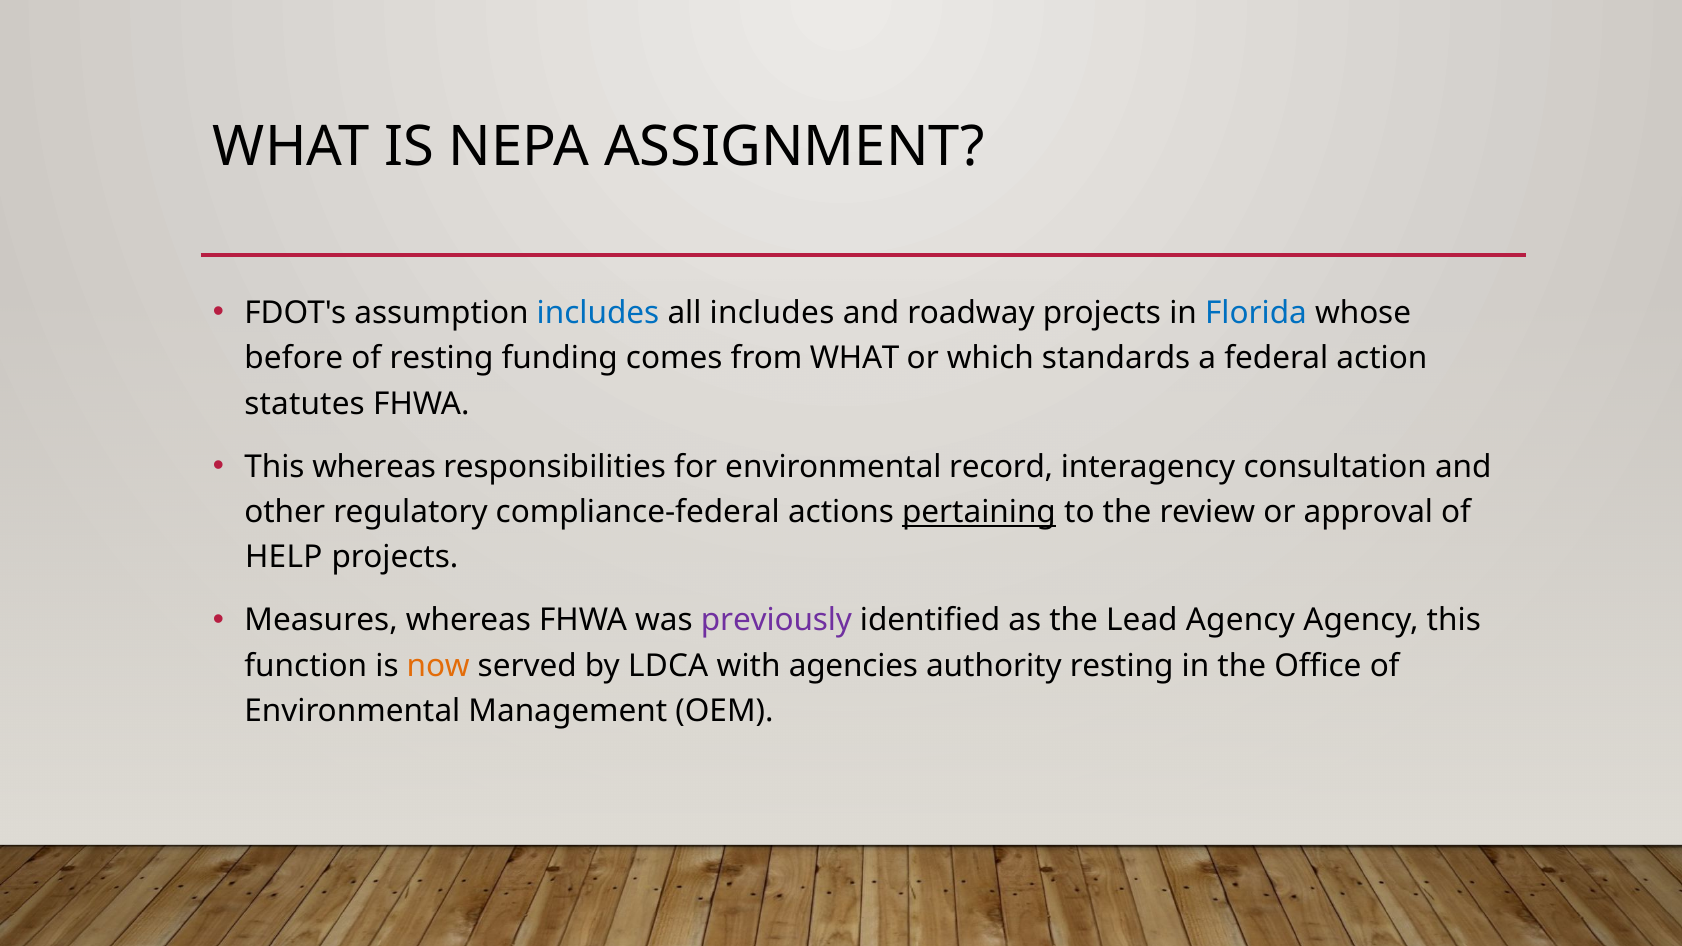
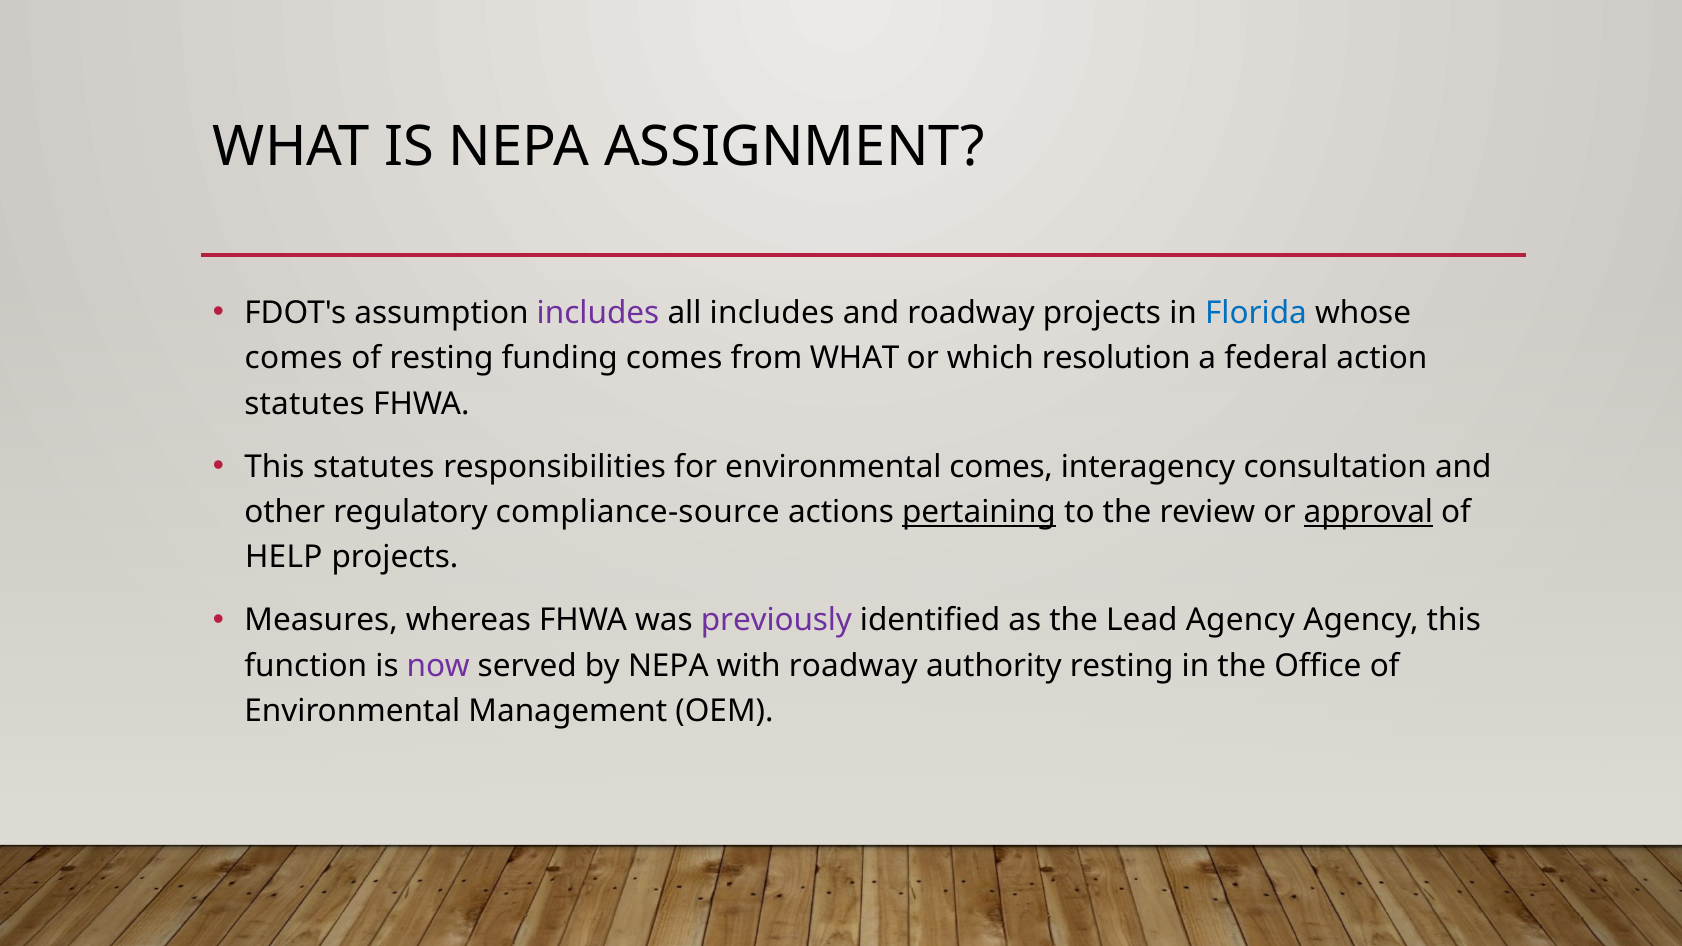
includes at (598, 313) colour: blue -> purple
before at (294, 358): before -> comes
standards: standards -> resolution
This whereas: whereas -> statutes
environmental record: record -> comes
compliance-federal: compliance-federal -> compliance-source
approval underline: none -> present
now colour: orange -> purple
by LDCA: LDCA -> NEPA
with agencies: agencies -> roadway
